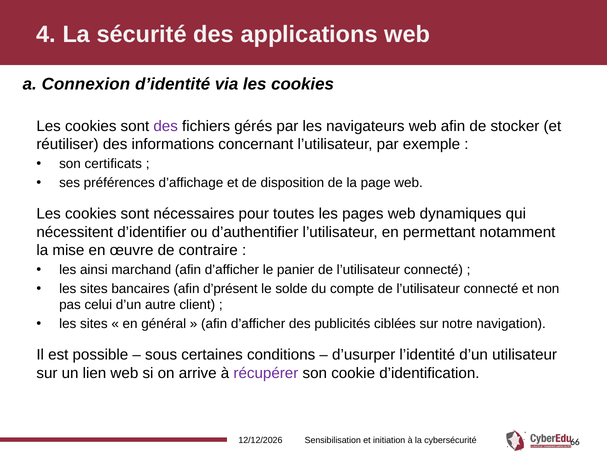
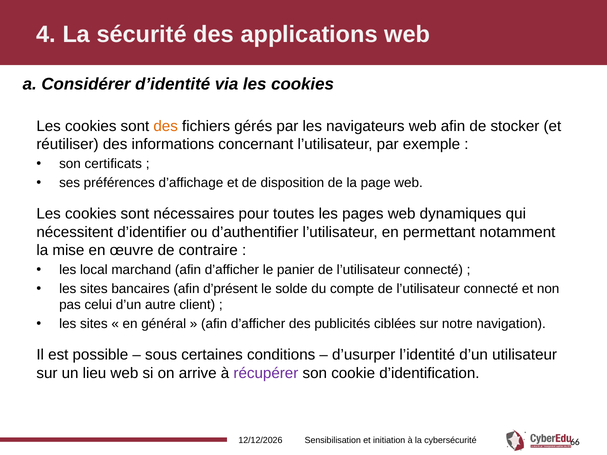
Connexion: Connexion -> Considérer
des at (166, 126) colour: purple -> orange
ainsi: ainsi -> local
lien: lien -> lieu
